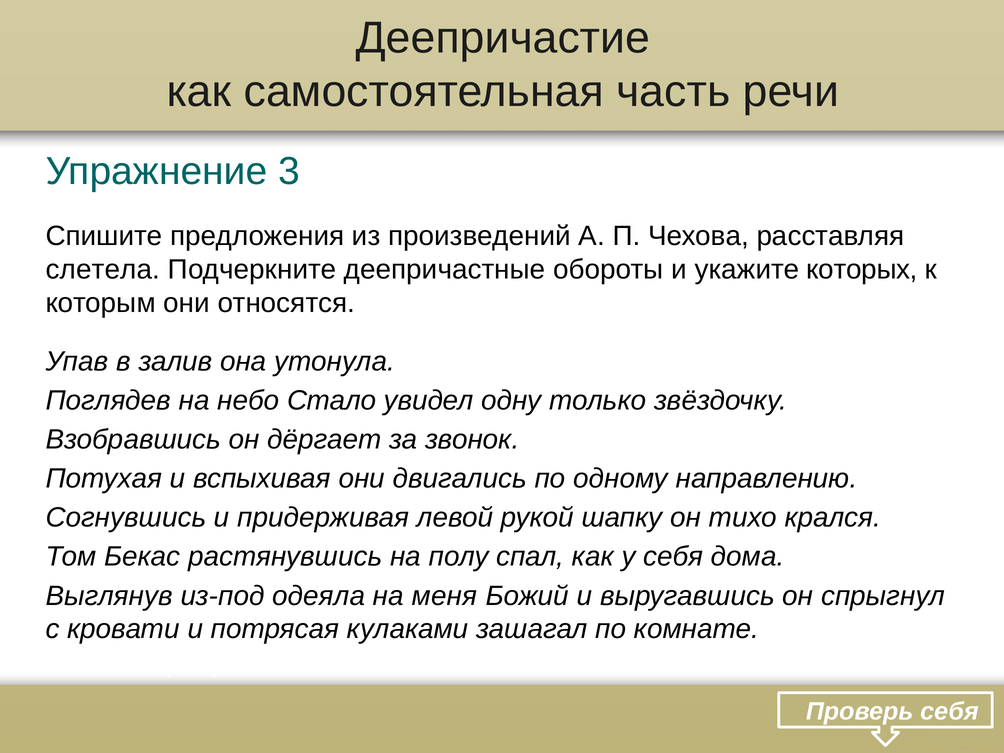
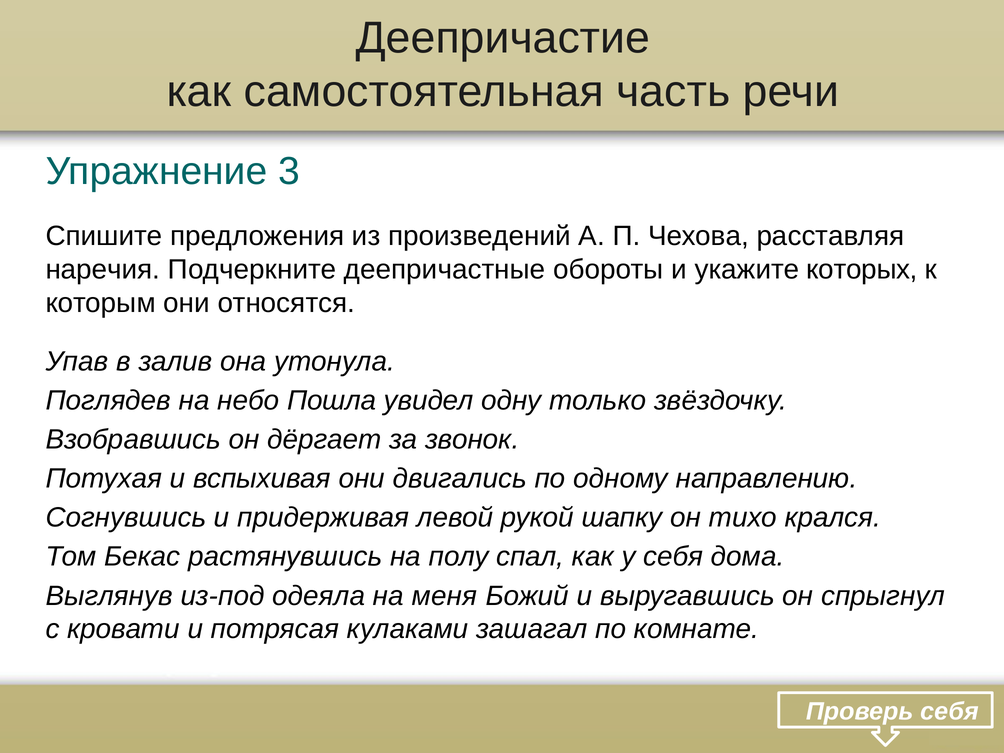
слетела: слетела -> наречия
Стало: Стало -> Пошла
